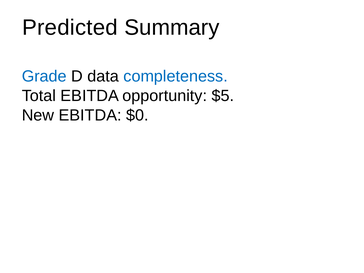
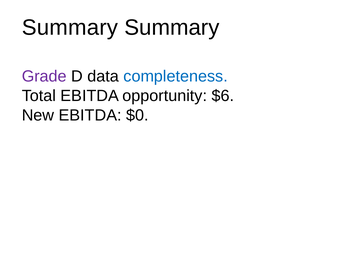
Predicted at (70, 28): Predicted -> Summary
Grade colour: blue -> purple
$5: $5 -> $6
